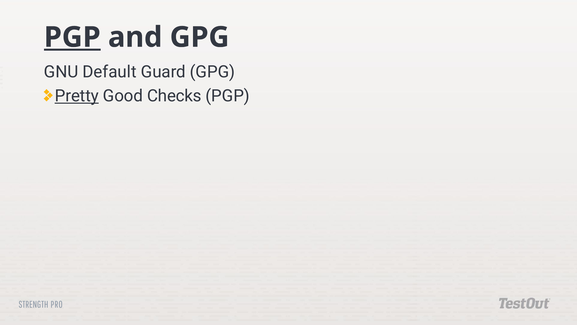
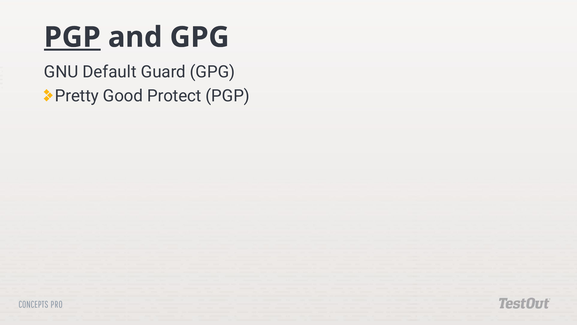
Pretty underline: present -> none
Checks: Checks -> Protect
STRENGTH: STRENGTH -> CONCEPTS
